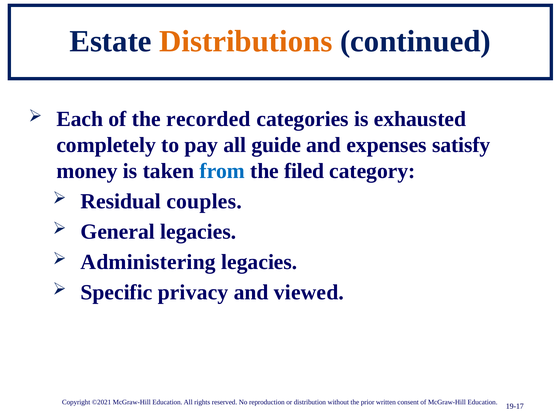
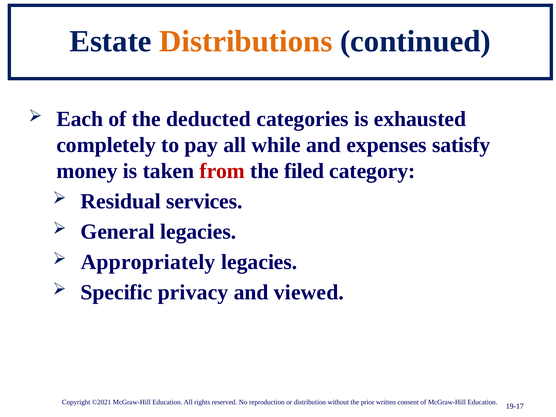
recorded: recorded -> deducted
guide: guide -> while
from colour: blue -> red
couples: couples -> services
Administering: Administering -> Appropriately
